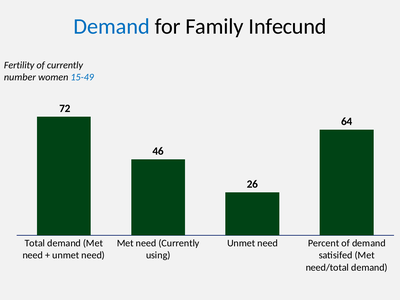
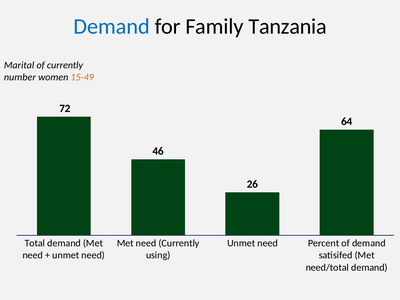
Infecund: Infecund -> Tanzania
Fertility: Fertility -> Marital
15-49 colour: blue -> orange
